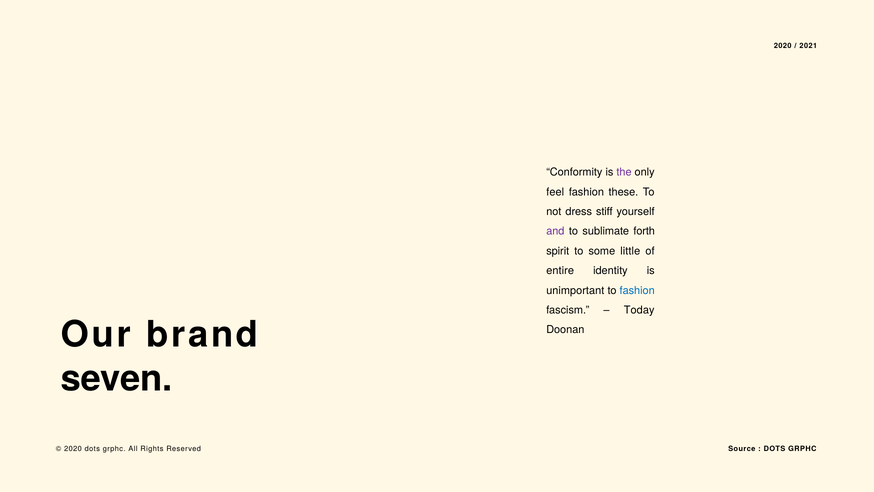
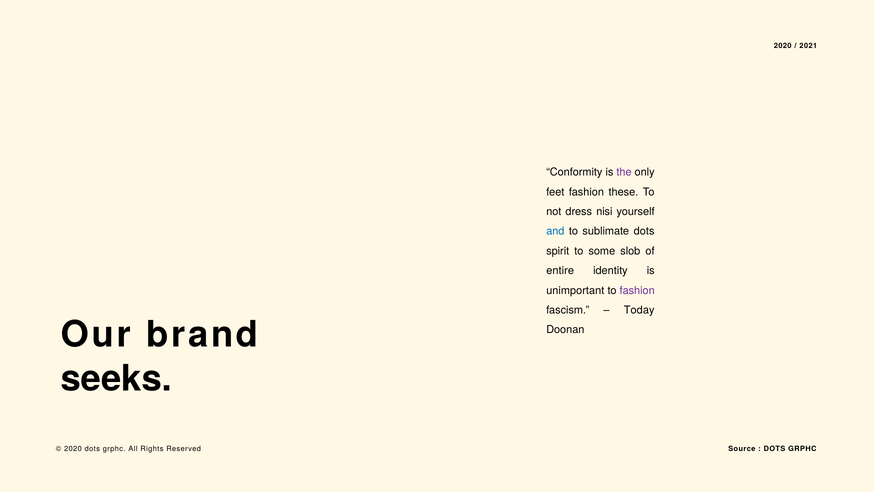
feel: feel -> feet
stiff: stiff -> nisi
and colour: purple -> blue
sublimate forth: forth -> dots
little: little -> slob
fashion at (637, 290) colour: blue -> purple
seven: seven -> seeks
